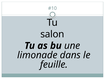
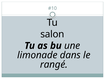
feuille: feuille -> rangé
